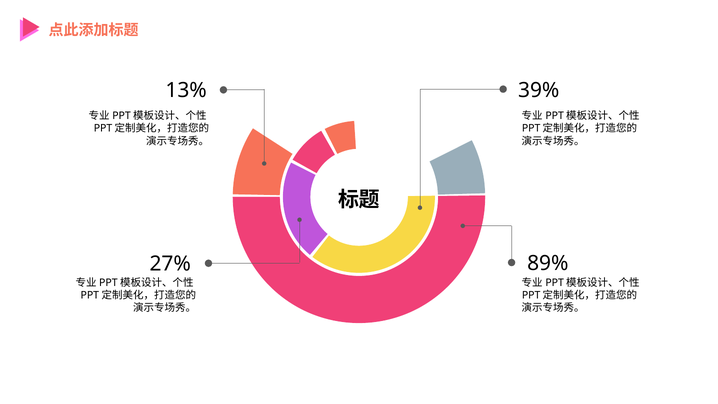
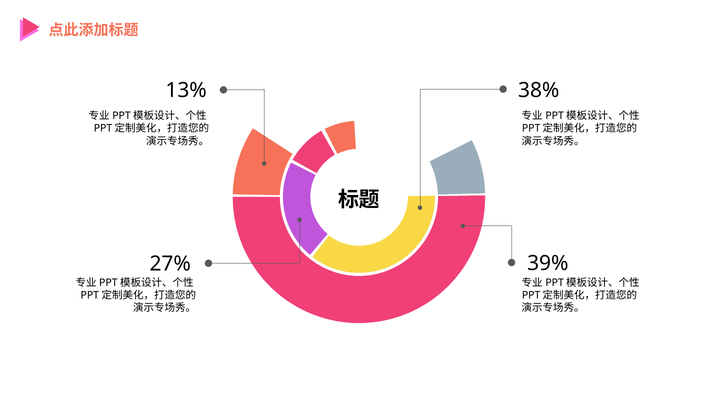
39%: 39% -> 38%
89%: 89% -> 39%
